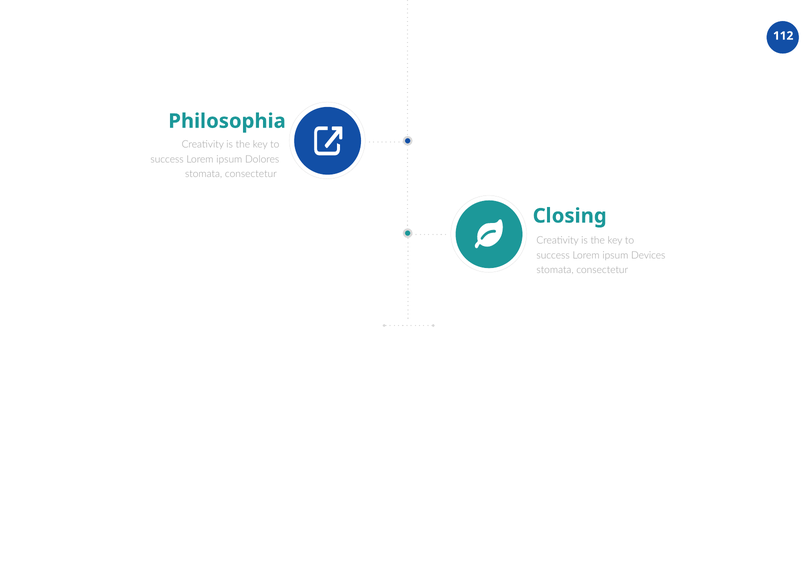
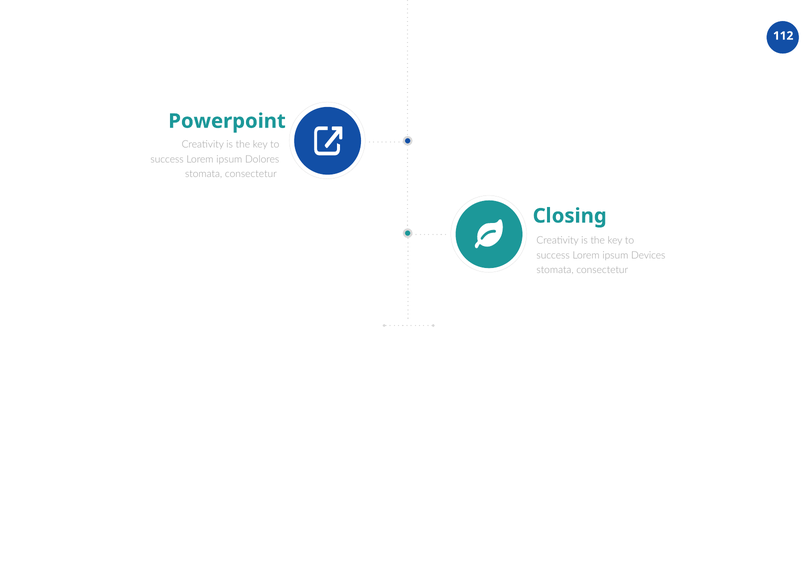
Philosophia: Philosophia -> Powerpoint
